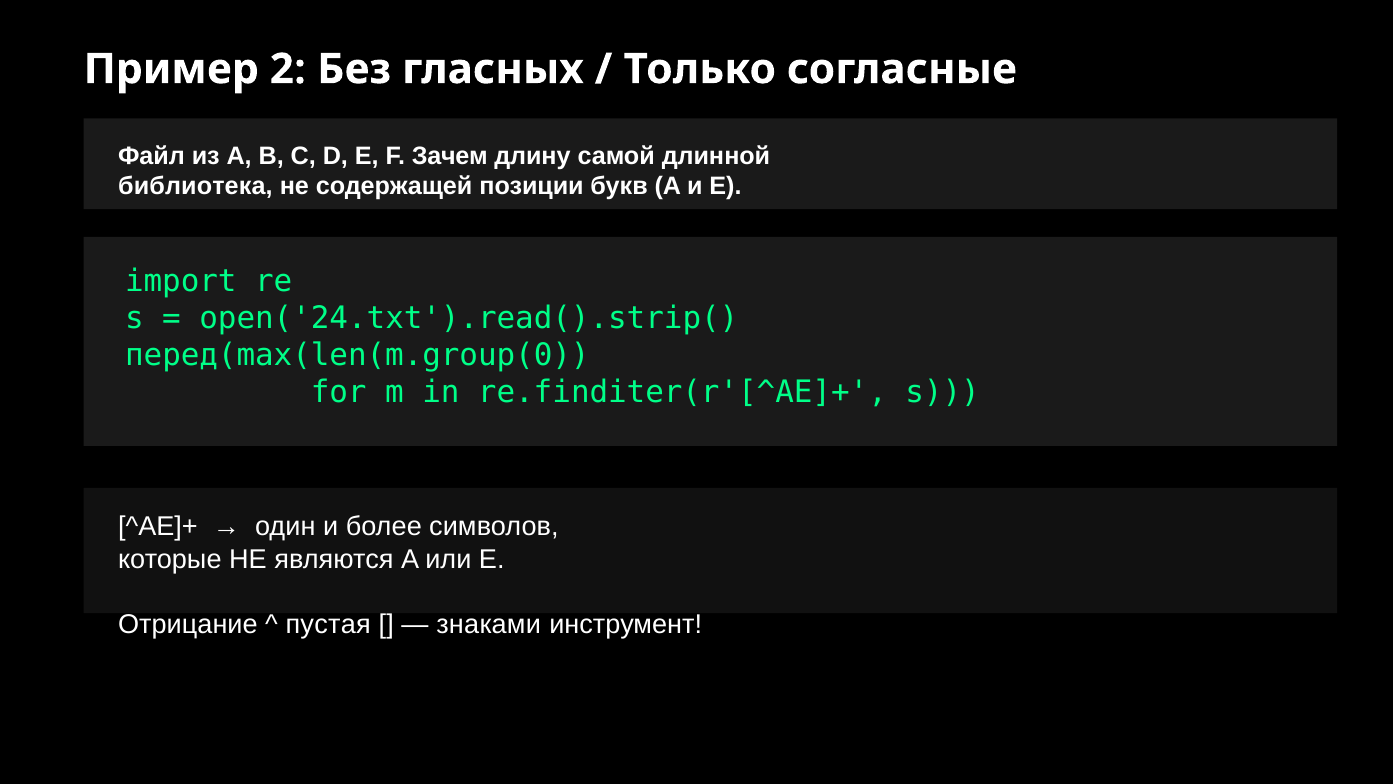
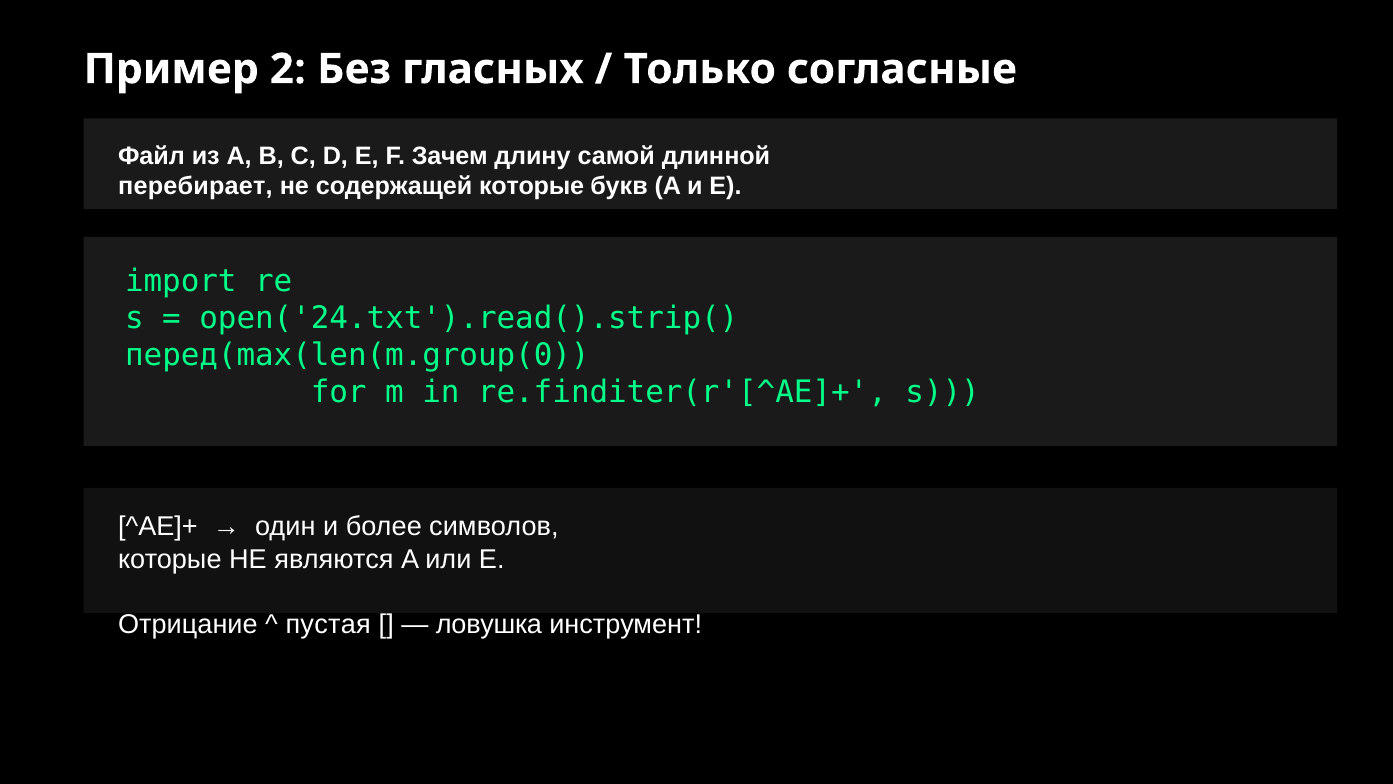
библиотека: библиотека -> перебирает
содержащей позиции: позиции -> которые
знаками: знаками -> ловушка
